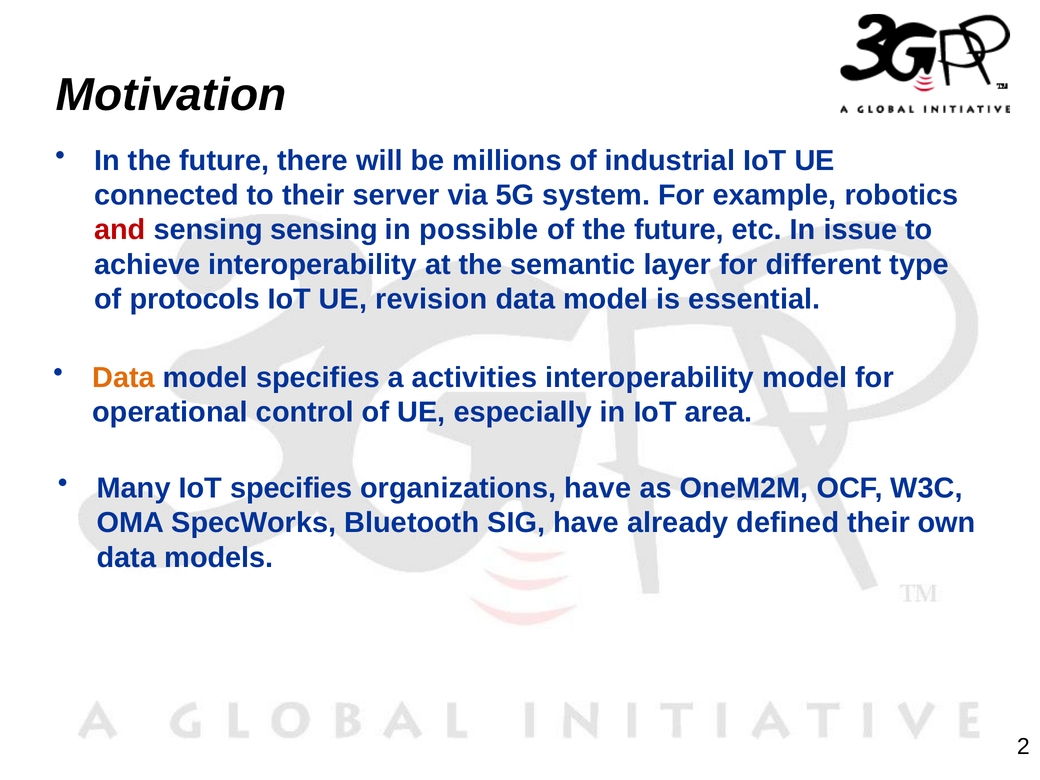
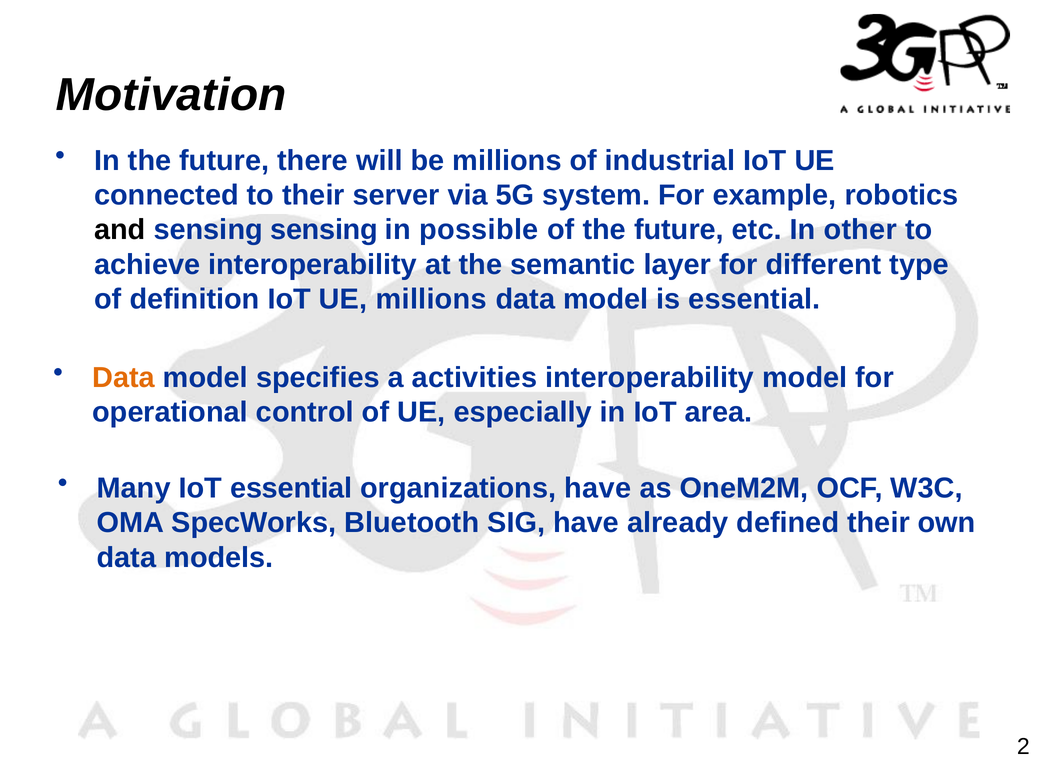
and colour: red -> black
issue: issue -> other
protocols: protocols -> definition
UE revision: revision -> millions
IoT specifies: specifies -> essential
